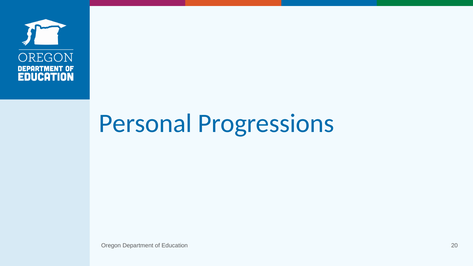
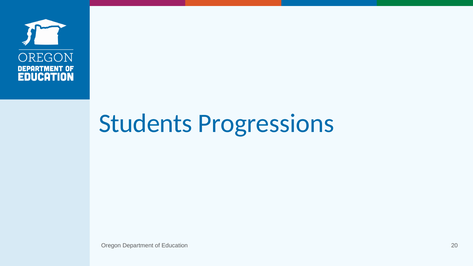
Personal: Personal -> Students
